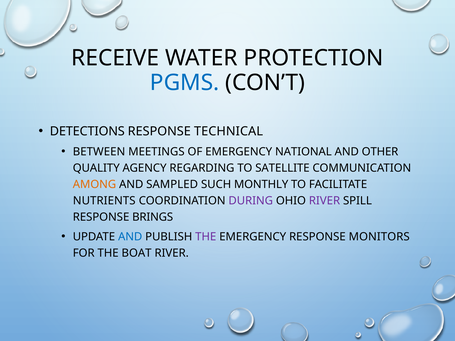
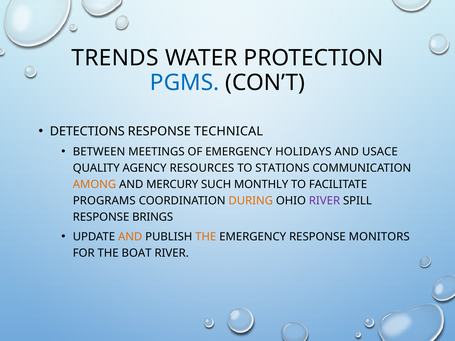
RECEIVE: RECEIVE -> TRENDS
NATIONAL: NATIONAL -> HOLIDAYS
OTHER: OTHER -> USACE
REGARDING: REGARDING -> RESOURCES
SATELLITE: SATELLITE -> STATIONS
SAMPLED: SAMPLED -> MERCURY
NUTRIENTS: NUTRIENTS -> PROGRAMS
DURING colour: purple -> orange
AND at (130, 237) colour: blue -> orange
THE at (206, 237) colour: purple -> orange
